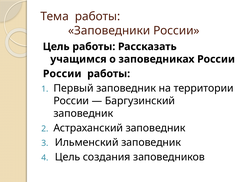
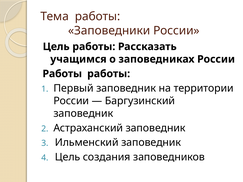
России at (62, 74): России -> Работы
